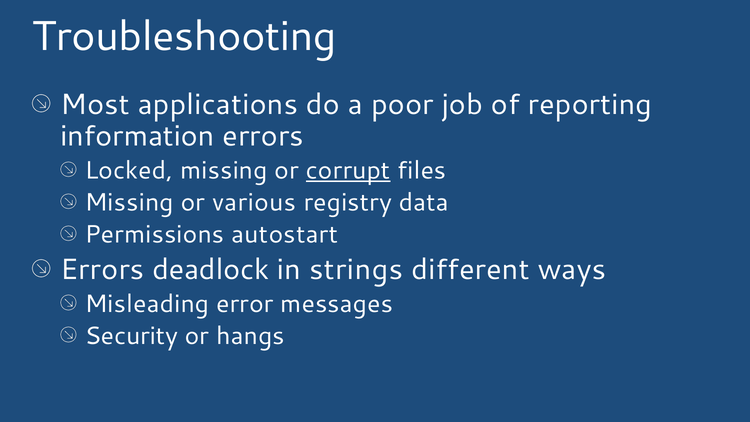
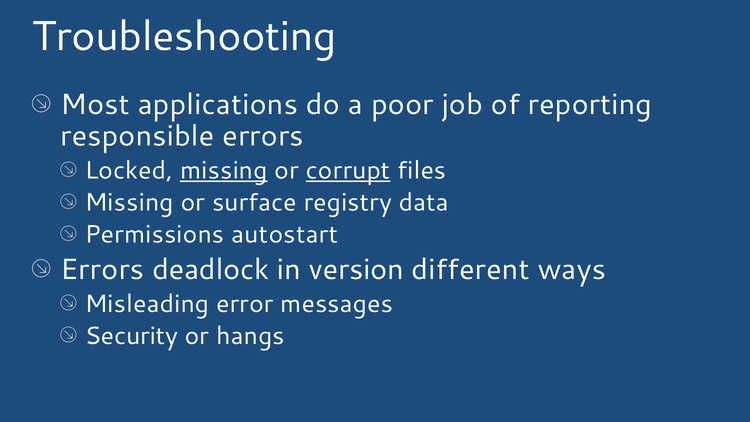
information: information -> responsible
missing at (224, 170) underline: none -> present
various: various -> surface
strings: strings -> version
